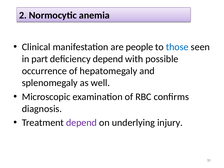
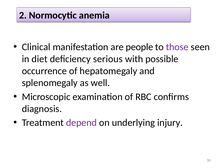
those colour: blue -> purple
part: part -> diet
deficiency depend: depend -> serious
